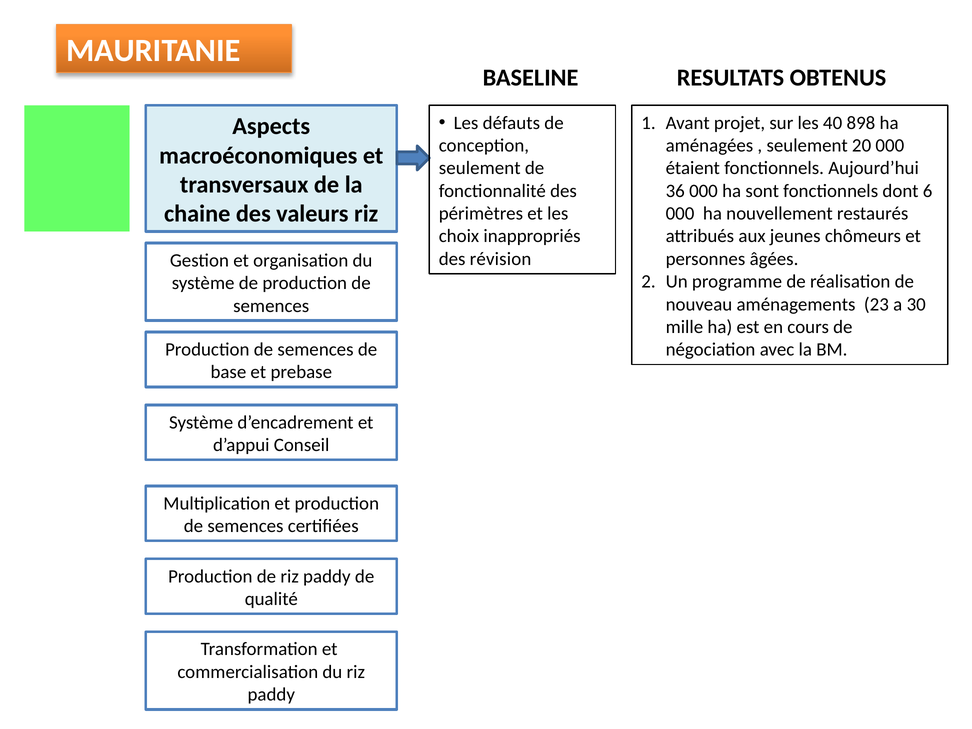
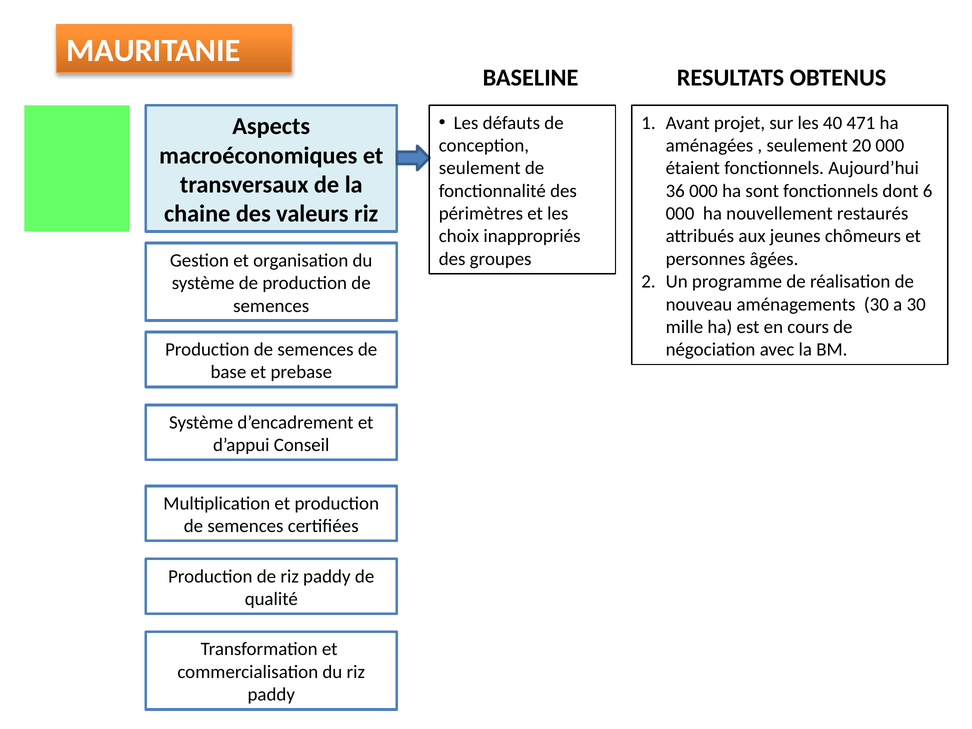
898: 898 -> 471
révision: révision -> groupes
aménagements 23: 23 -> 30
